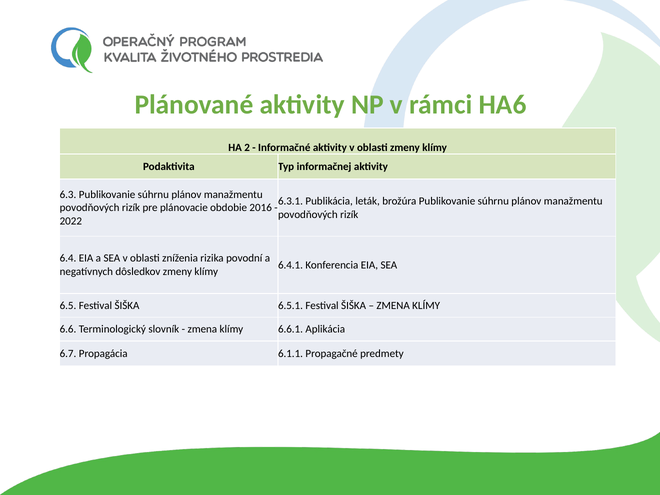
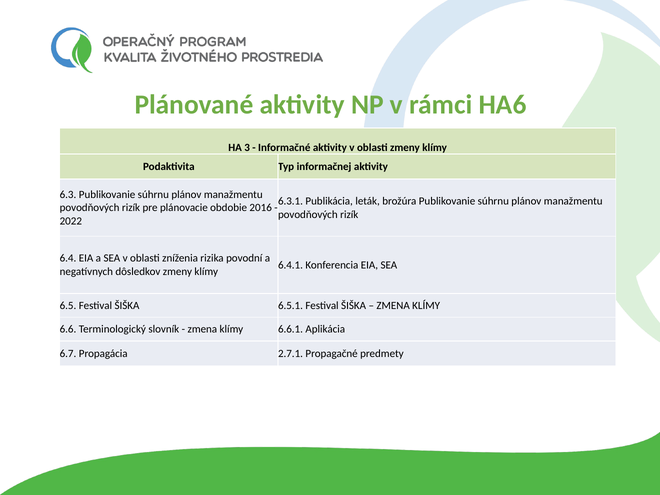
2: 2 -> 3
6.1.1: 6.1.1 -> 2.7.1
